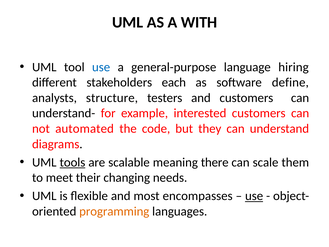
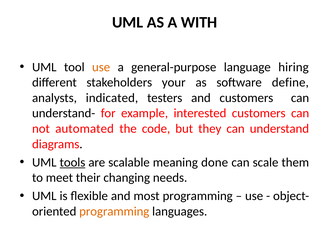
use at (101, 67) colour: blue -> orange
each: each -> your
structure: structure -> indicated
there: there -> done
most encompasses: encompasses -> programming
use at (254, 196) underline: present -> none
